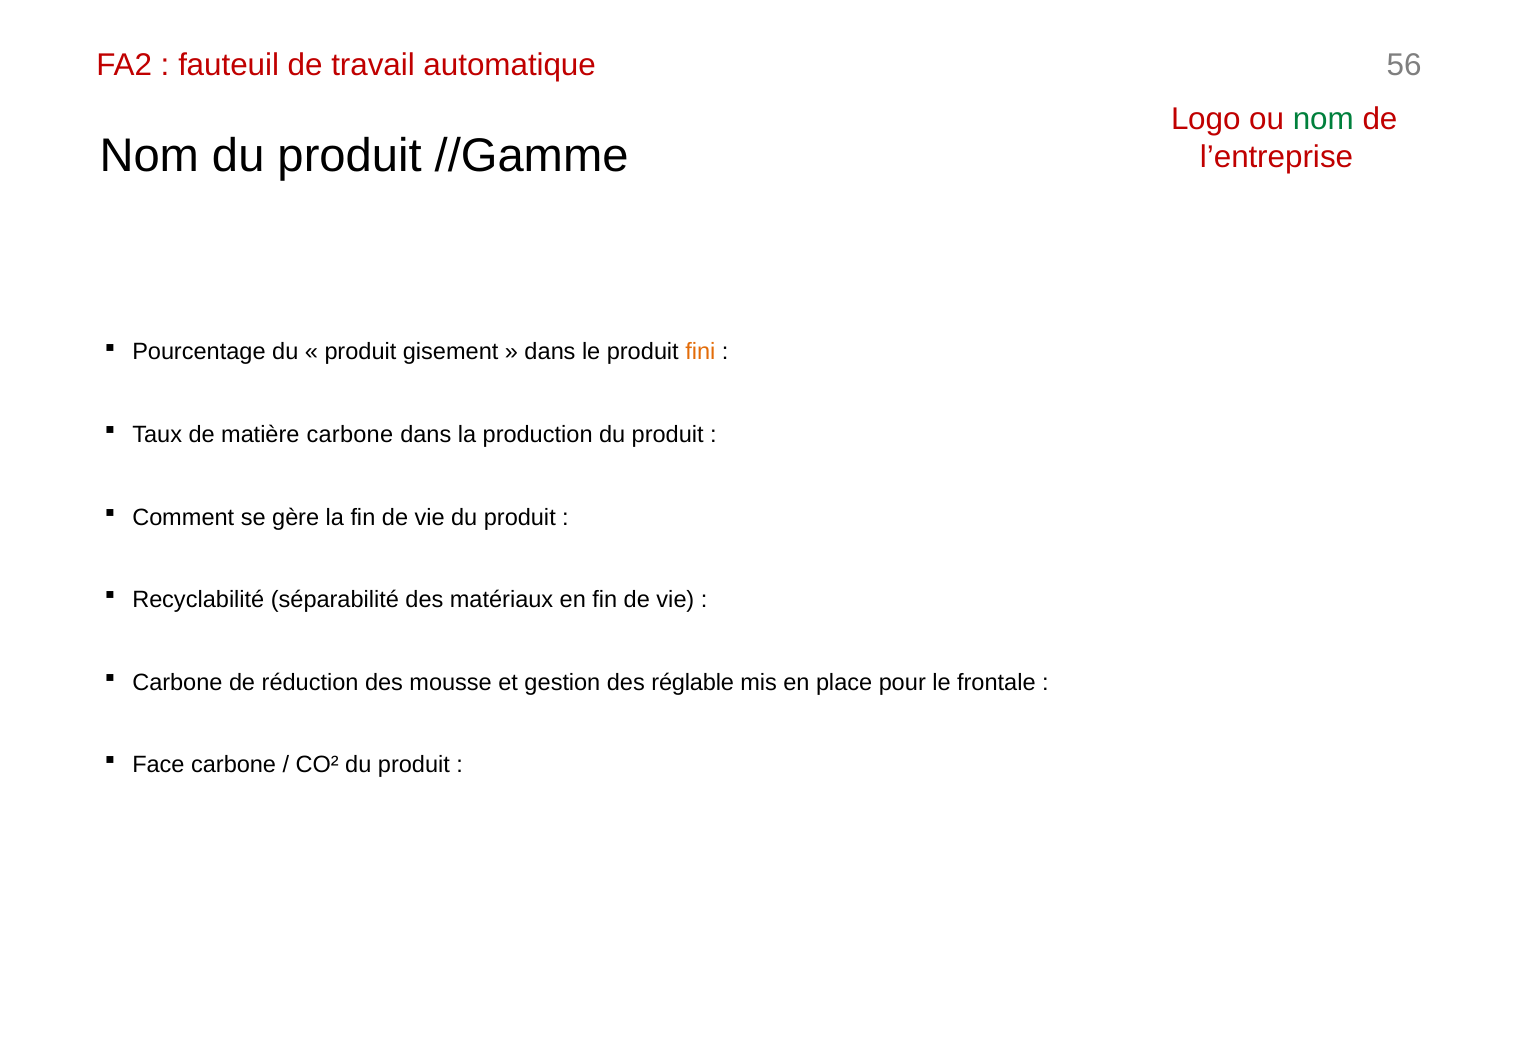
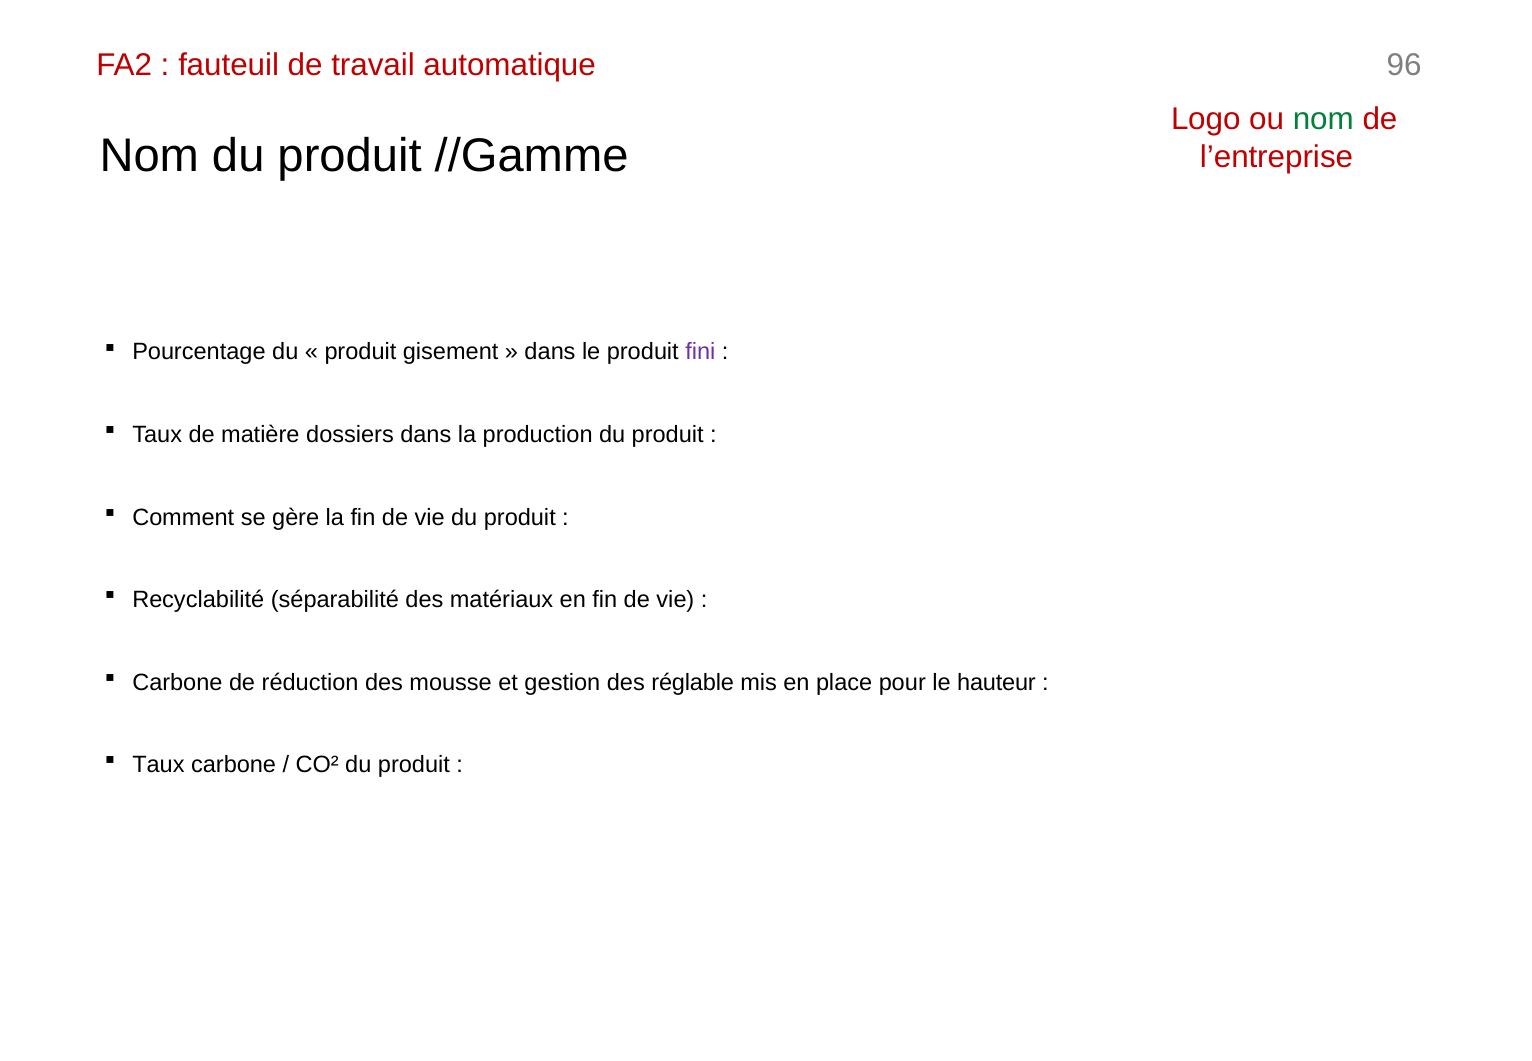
56: 56 -> 96
fini colour: orange -> purple
matière carbone: carbone -> dossiers
frontale: frontale -> hauteur
Face at (158, 765): Face -> Taux
